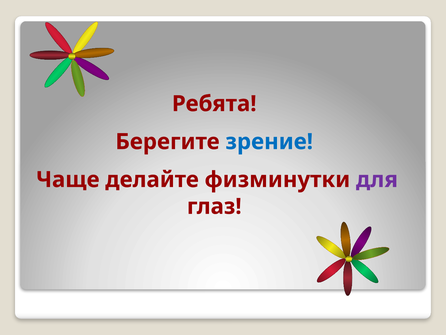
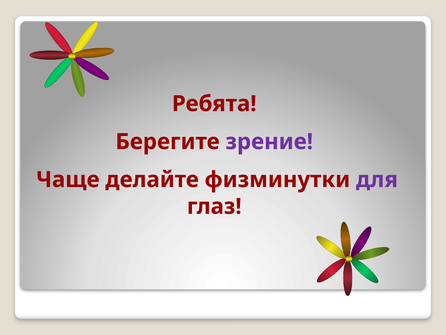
зрение colour: blue -> purple
